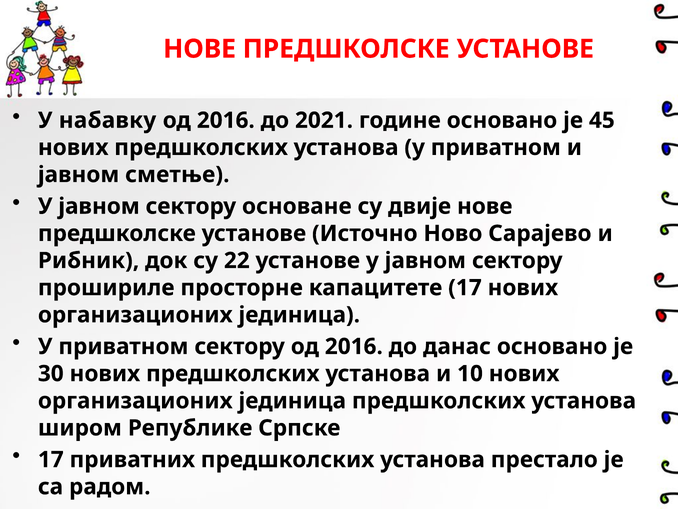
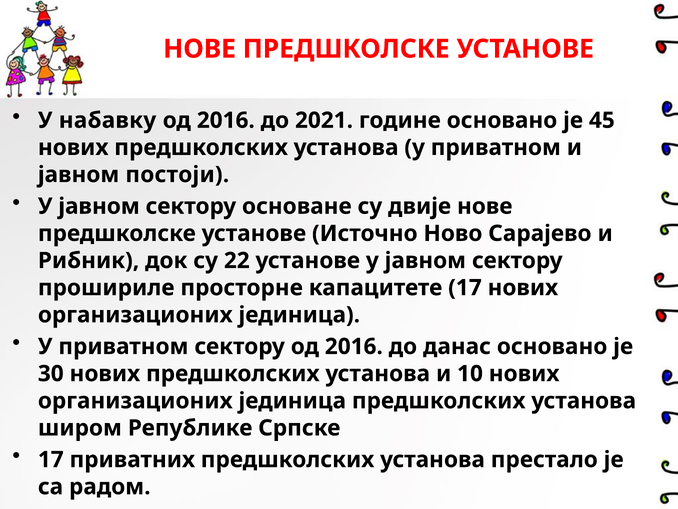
сметње: сметње -> постоји
